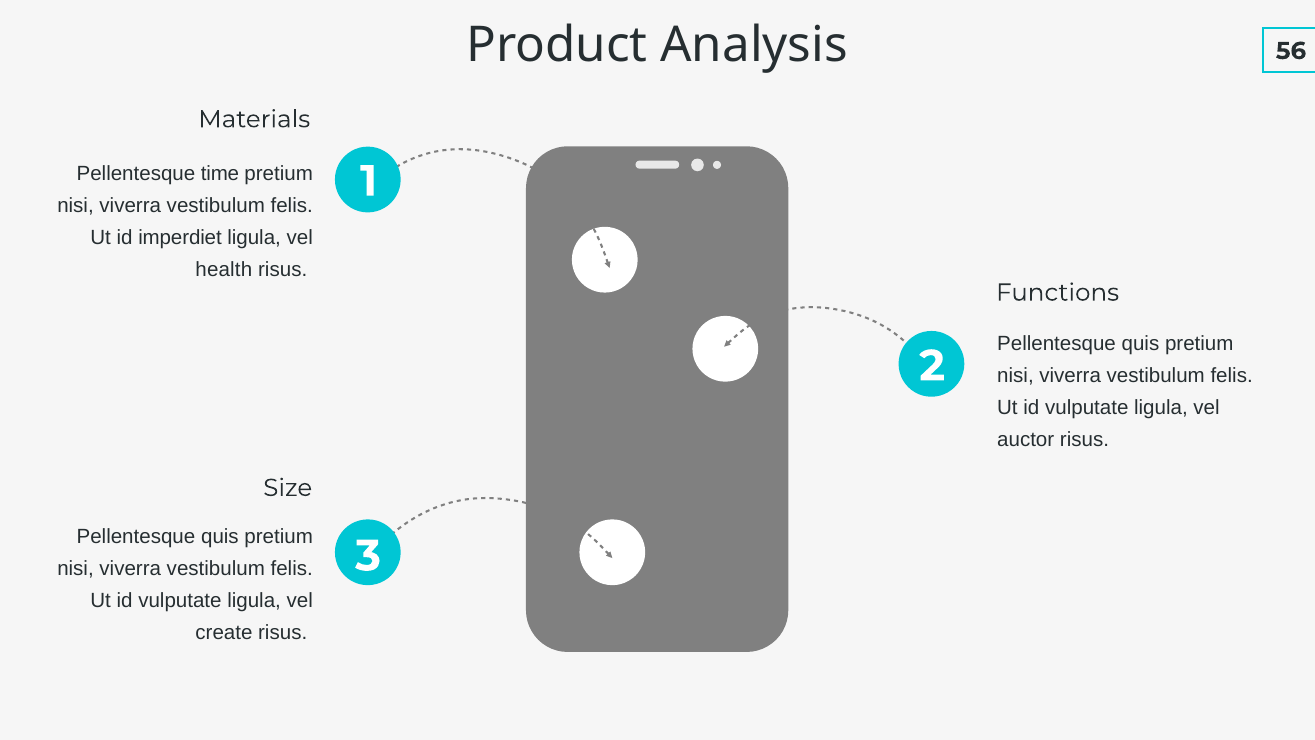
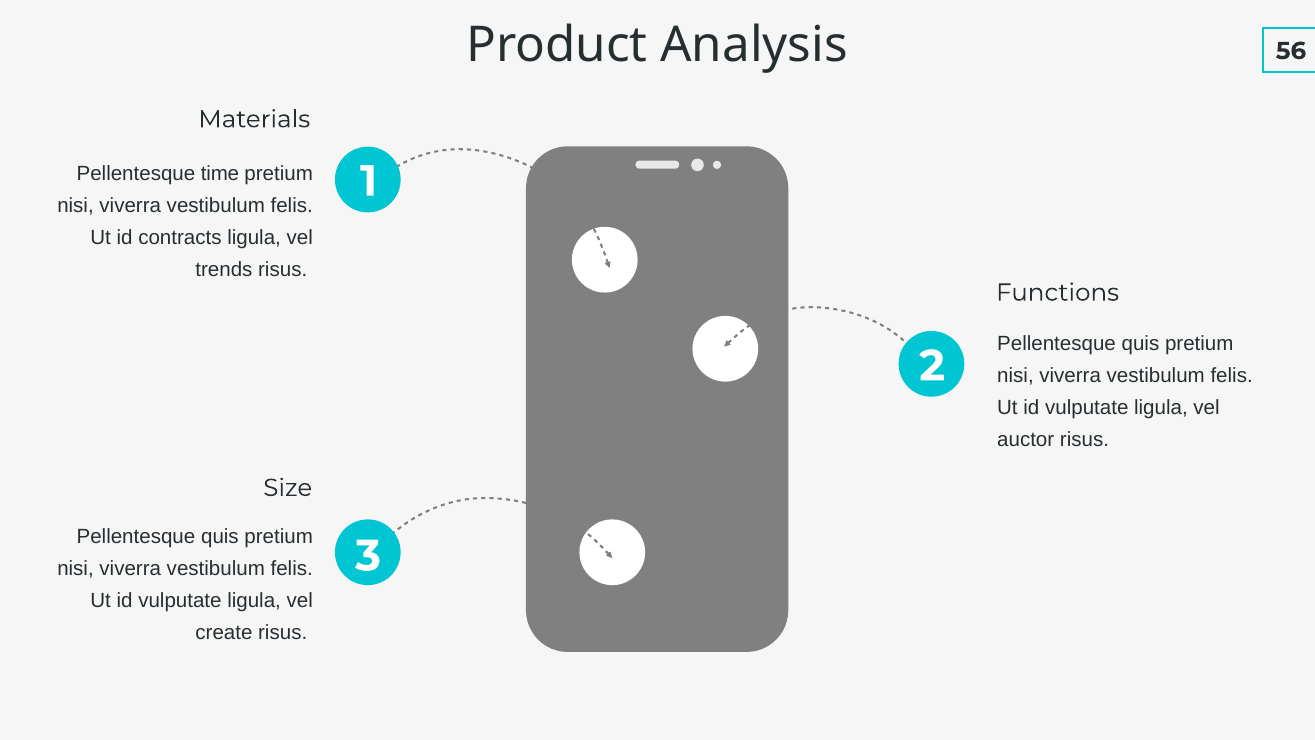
imperdiet: imperdiet -> contracts
health: health -> trends
